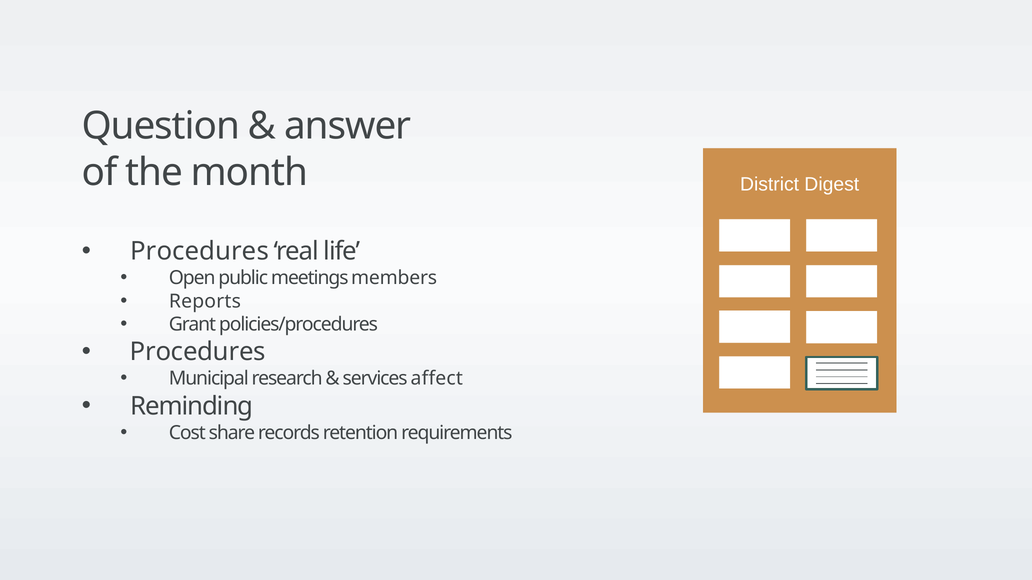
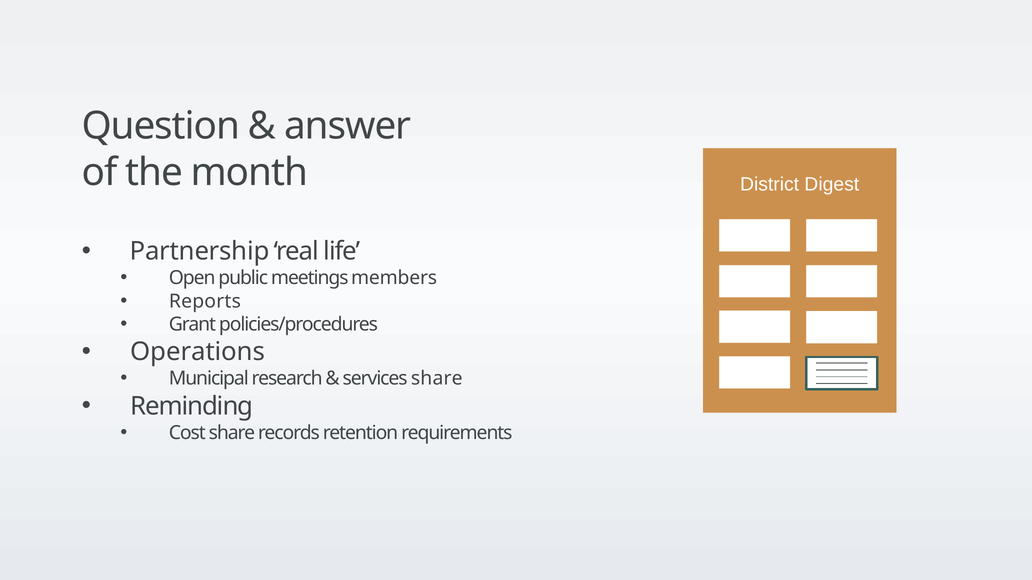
Procedures at (200, 252): Procedures -> Partnership
Procedures at (198, 352): Procedures -> Operations
services affect: affect -> share
